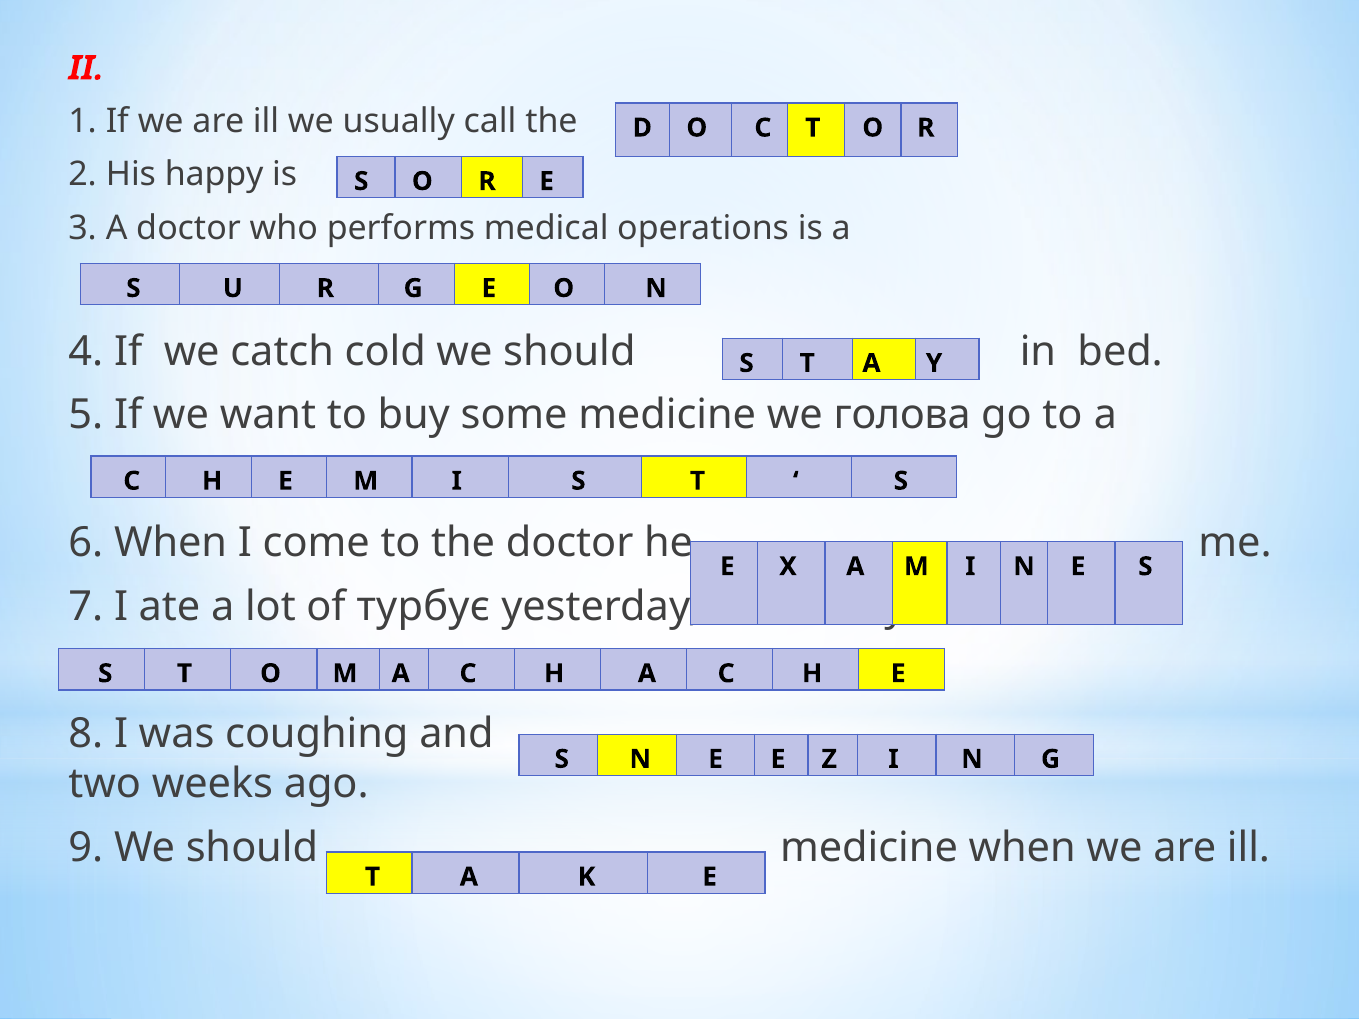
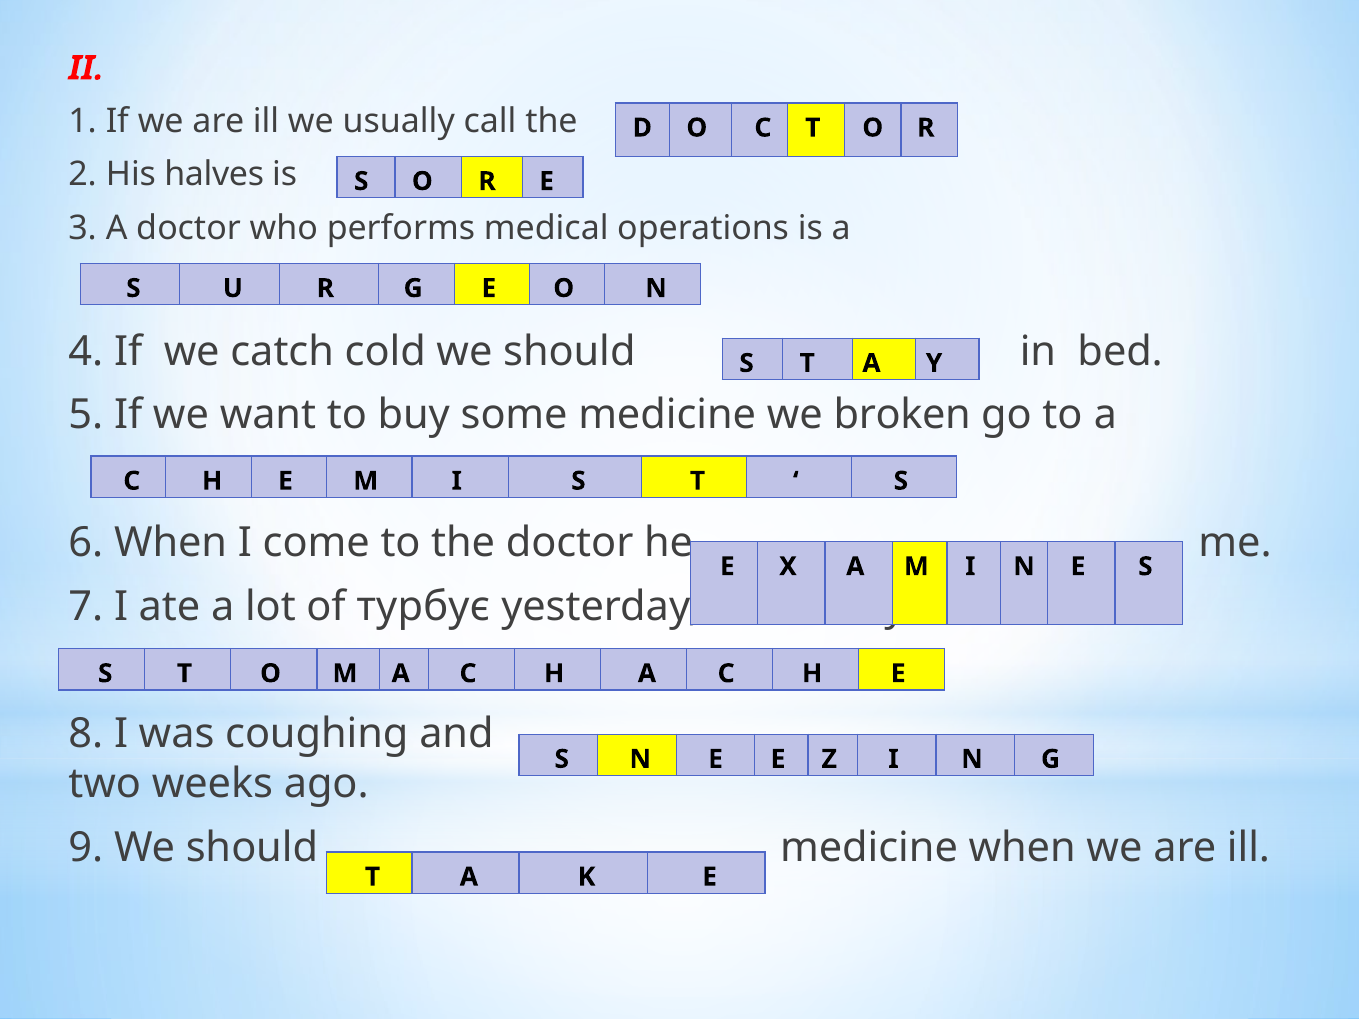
happy: happy -> halves
голова: голова -> broken
